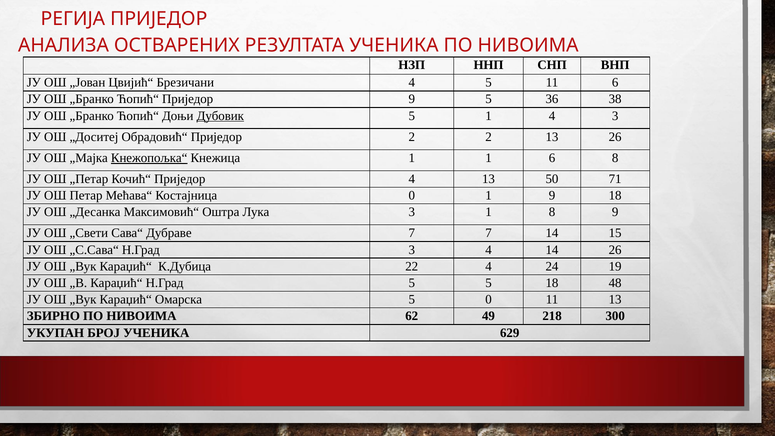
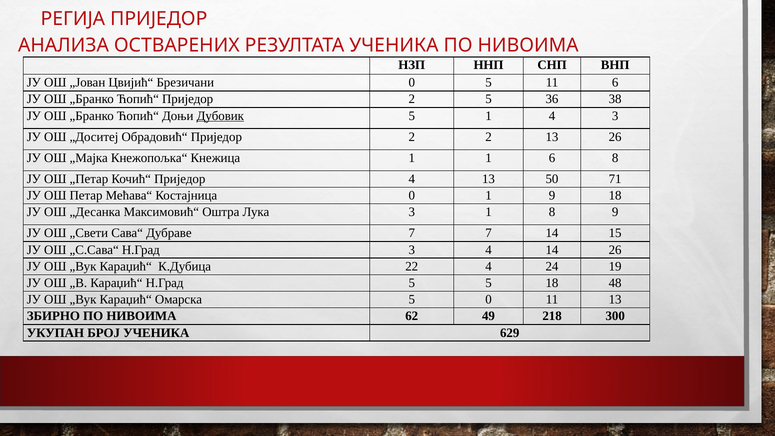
Брезичани 4: 4 -> 0
Ћопић“ Приједор 9: 9 -> 2
Кнежопољка“ underline: present -> none
